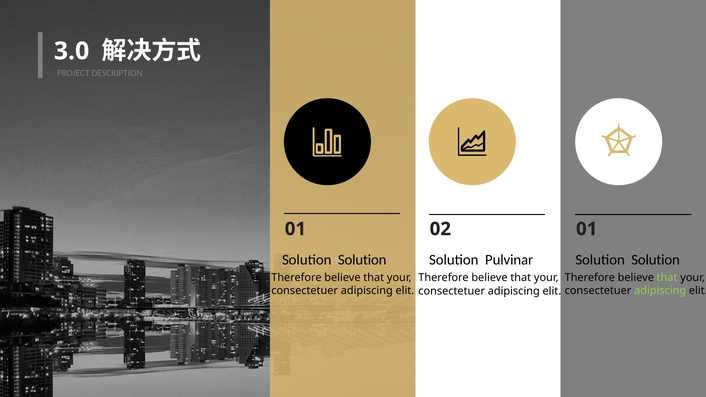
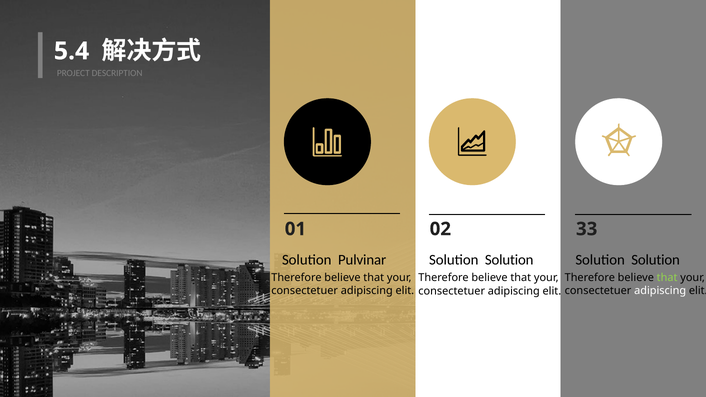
3.0: 3.0 -> 5.4
02 01: 01 -> 33
Solution at (362, 260): Solution -> Pulvinar
Pulvinar at (509, 260): Pulvinar -> Solution
adipiscing at (660, 291) colour: light green -> white
